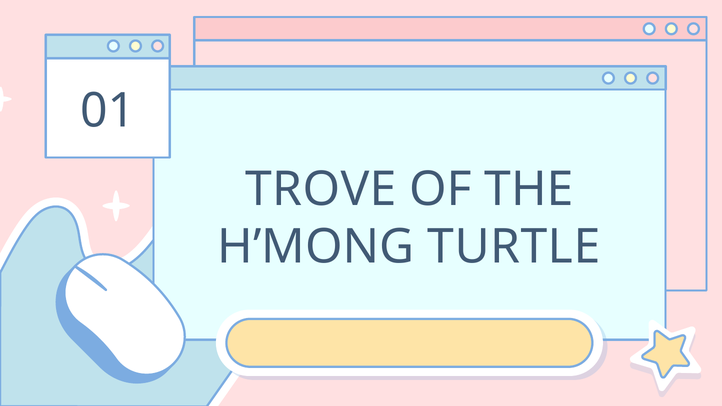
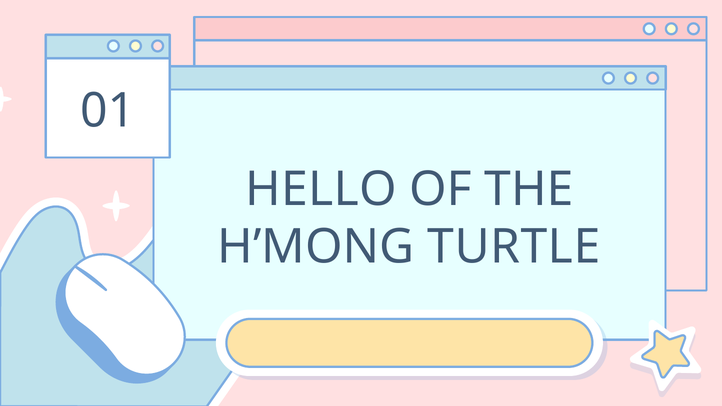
TROVE: TROVE -> HELLO
